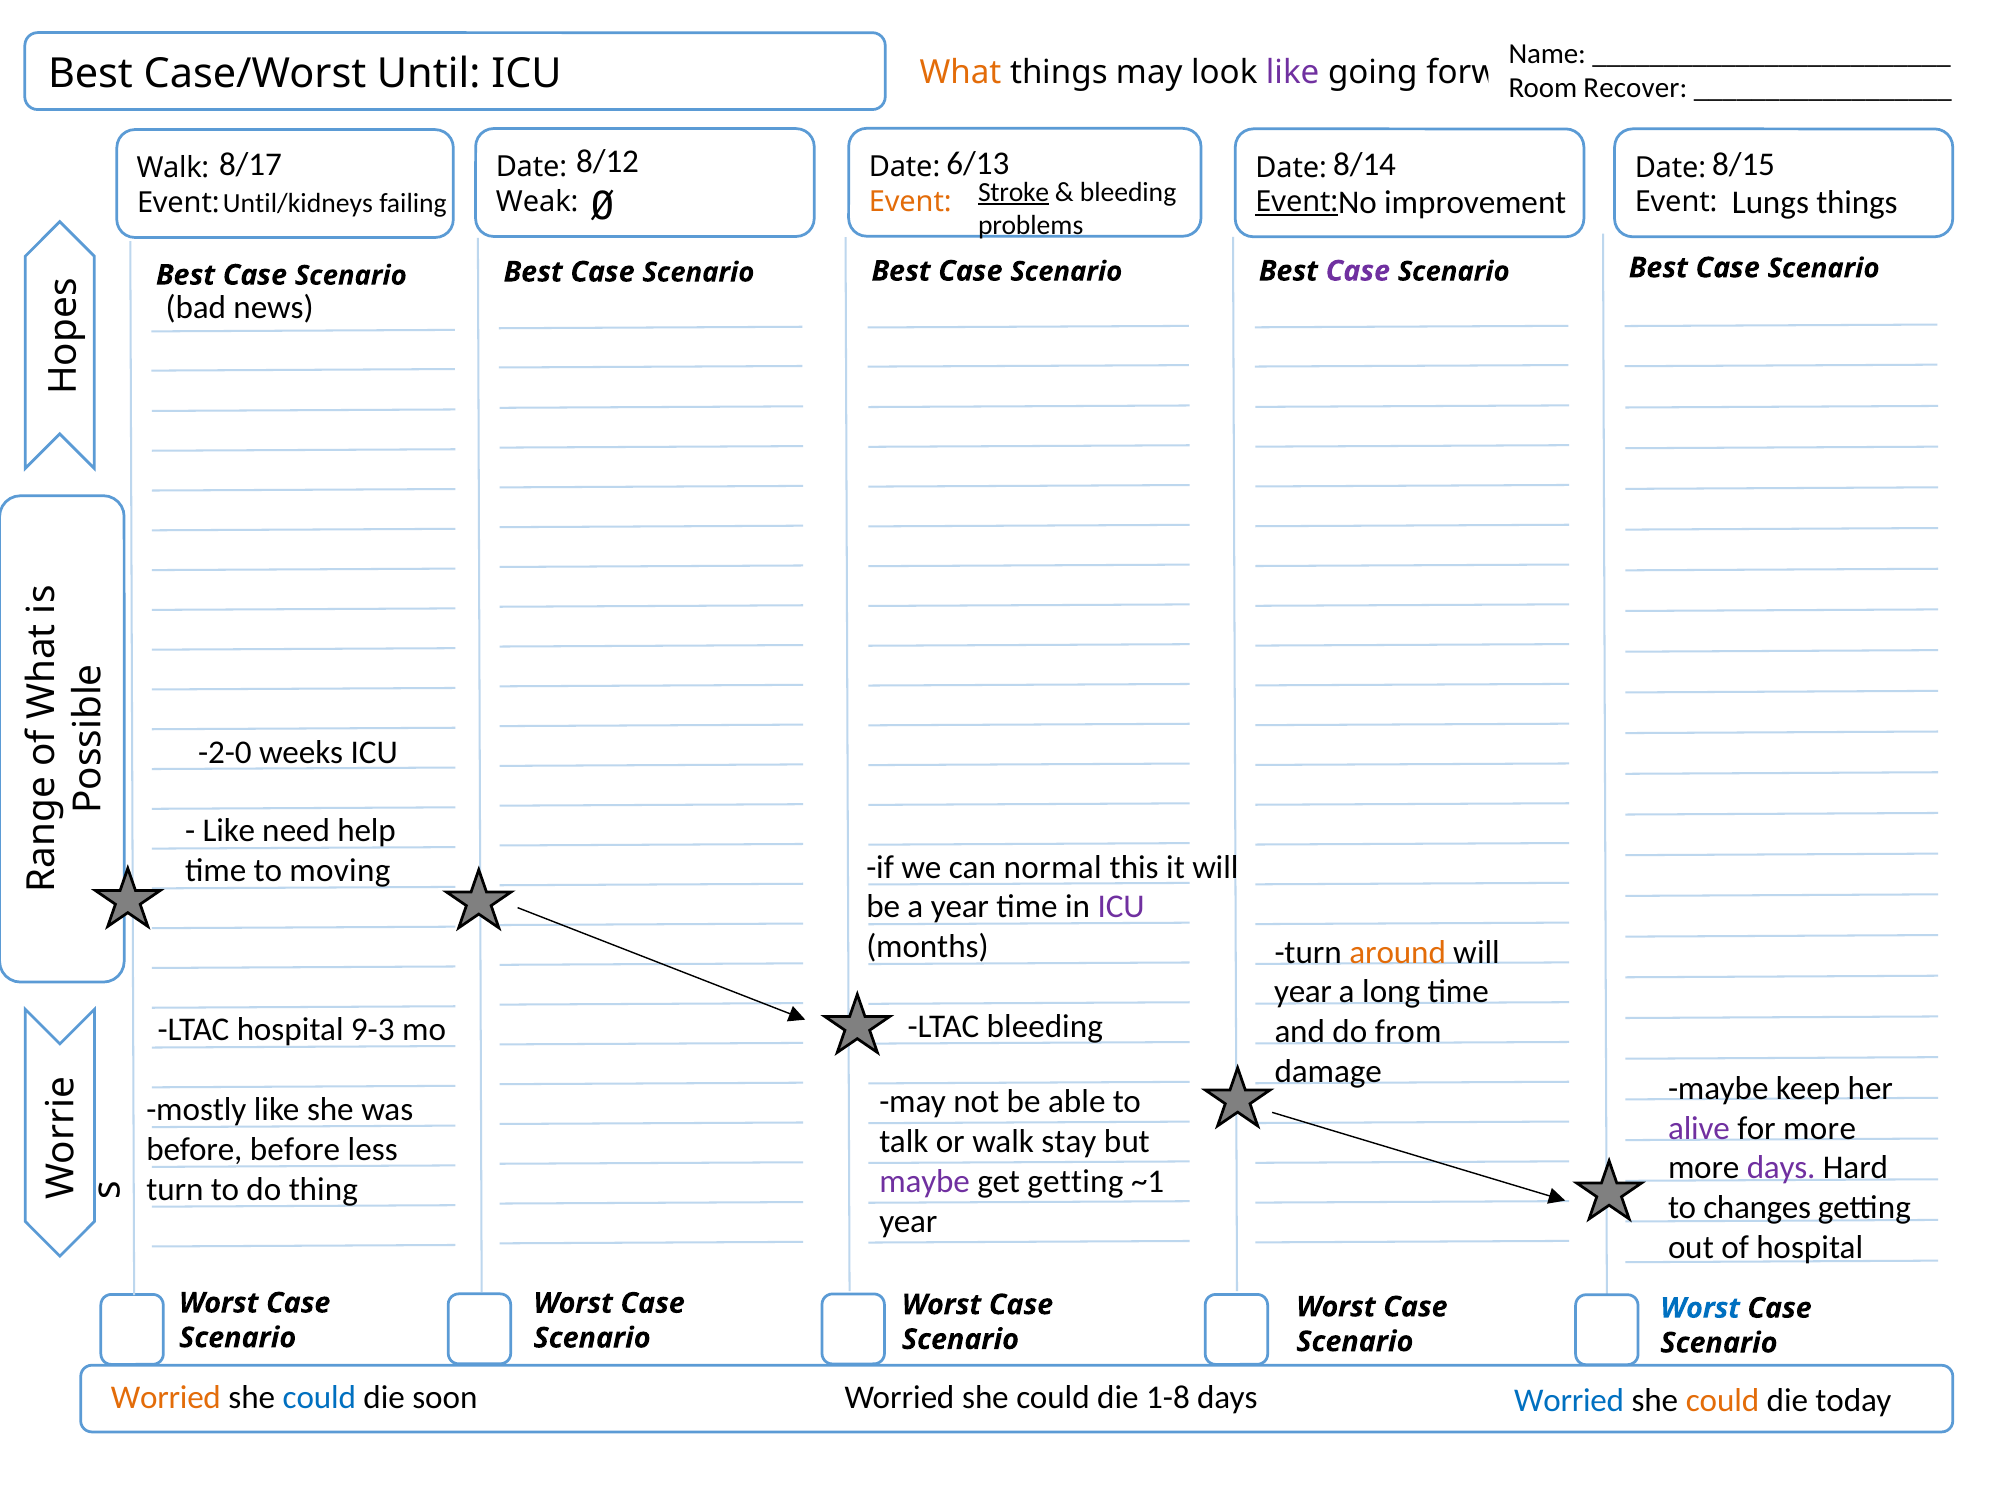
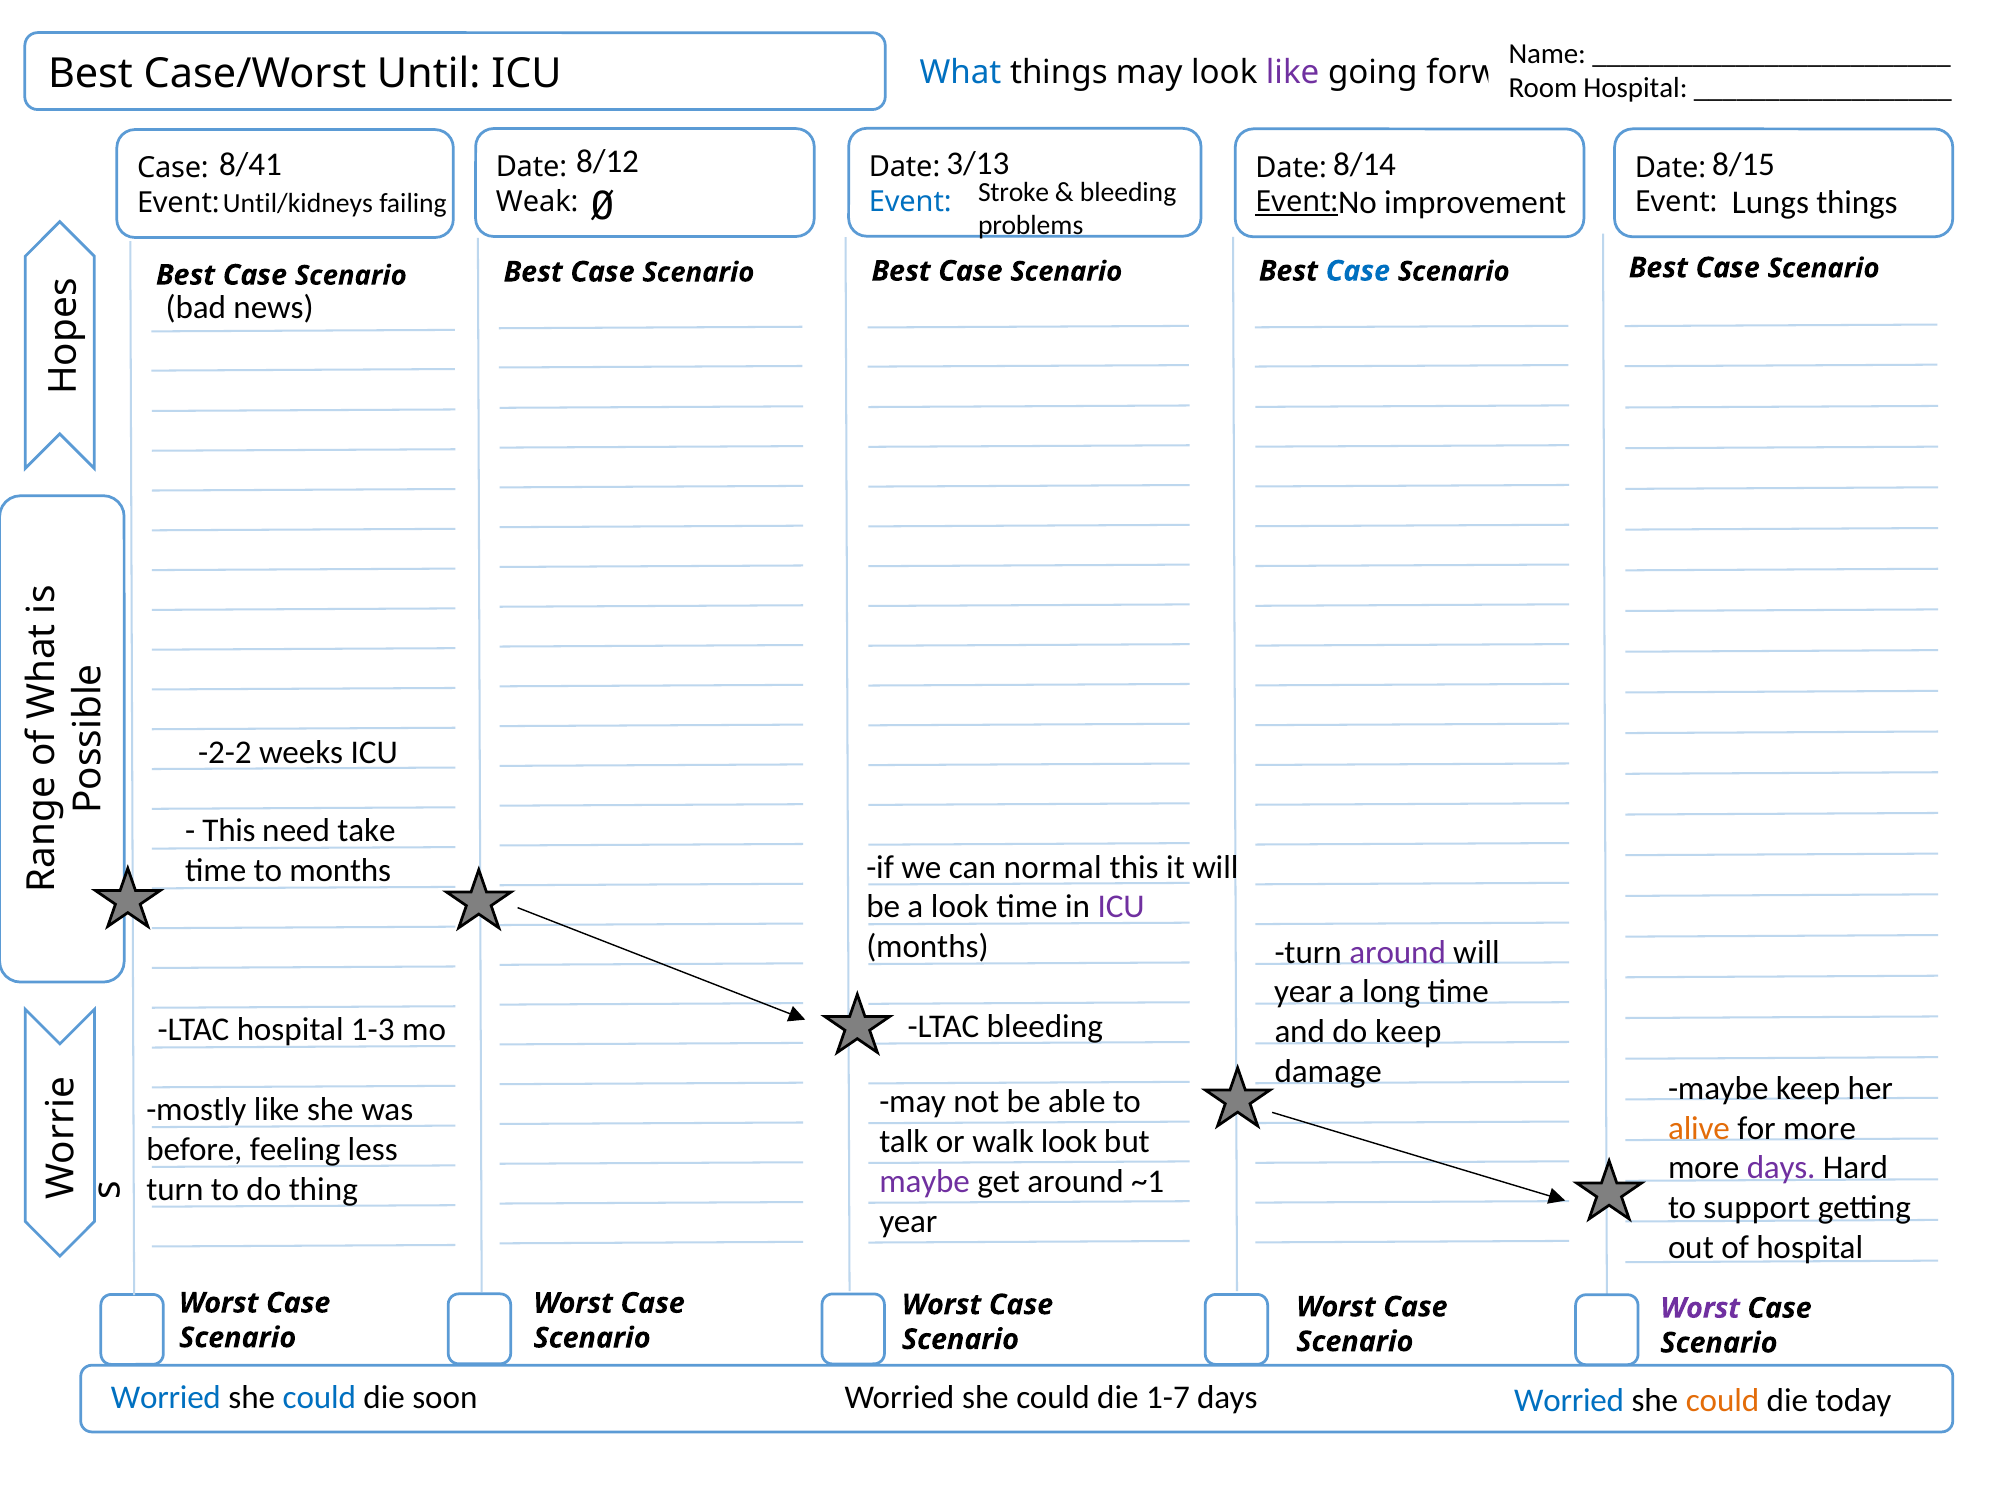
What colour: orange -> blue
Recover at (1635, 88): Recover -> Hospital
6/13: 6/13 -> 3/13
8/17: 8/17 -> 8/41
Walk at (173, 168): Walk -> Case
Stroke underline: present -> none
Event at (910, 202) colour: orange -> blue
Case at (1358, 271) colour: purple -> blue
-2-0: -2-0 -> -2-2
Like at (229, 830): Like -> This
help: help -> take
to moving: moving -> months
a year: year -> look
around at (1398, 952) colour: orange -> purple
9-3: 9-3 -> 1-3
do from: from -> keep
alive colour: purple -> orange
walk stay: stay -> look
before before: before -> feeling
get getting: getting -> around
changes: changes -> support
Worst at (1700, 1308) colour: blue -> purple
1-8: 1-8 -> 1-7
Worried at (166, 1397) colour: orange -> blue
